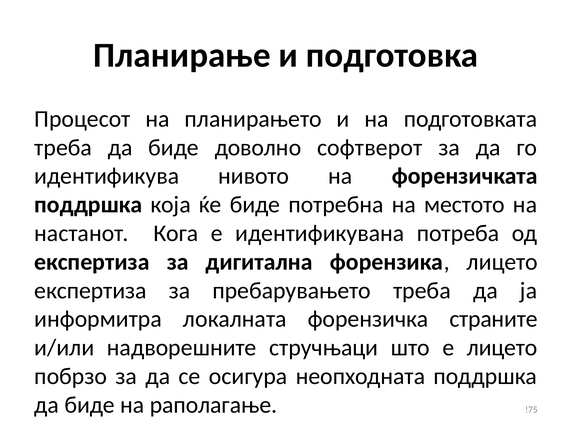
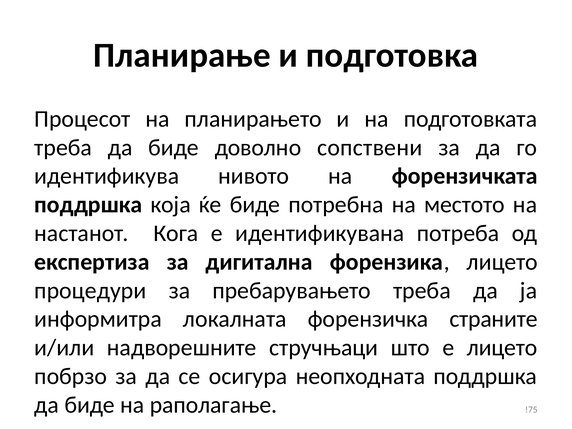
софтверот: софтверот -> сопствени
експертиза at (90, 291): експертиза -> процедури
